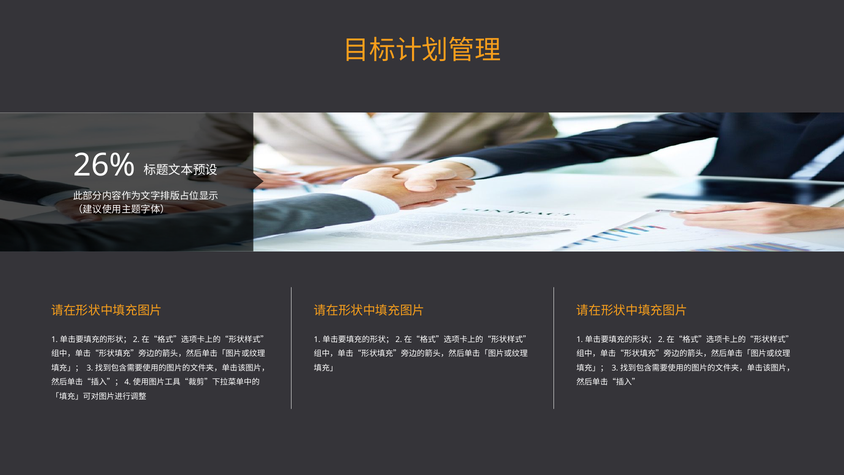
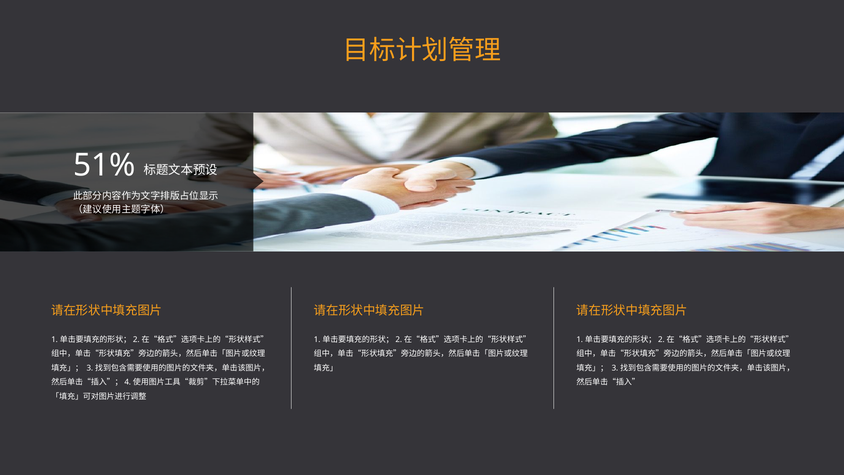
26%: 26% -> 51%
